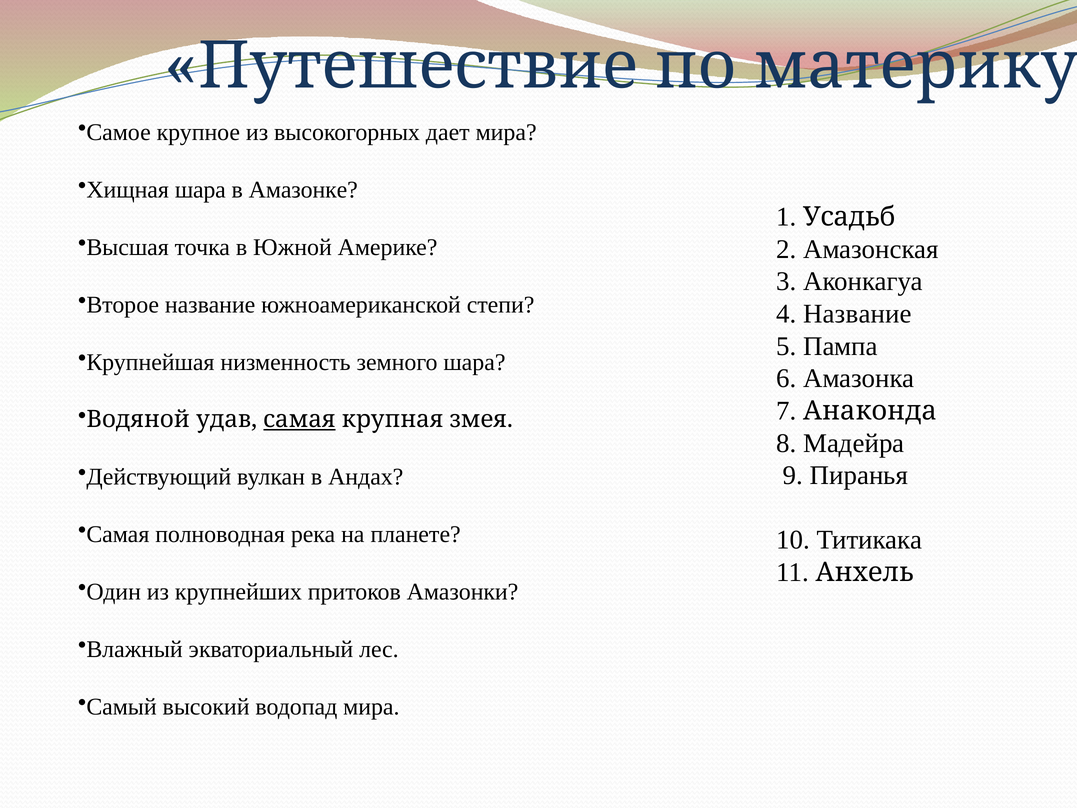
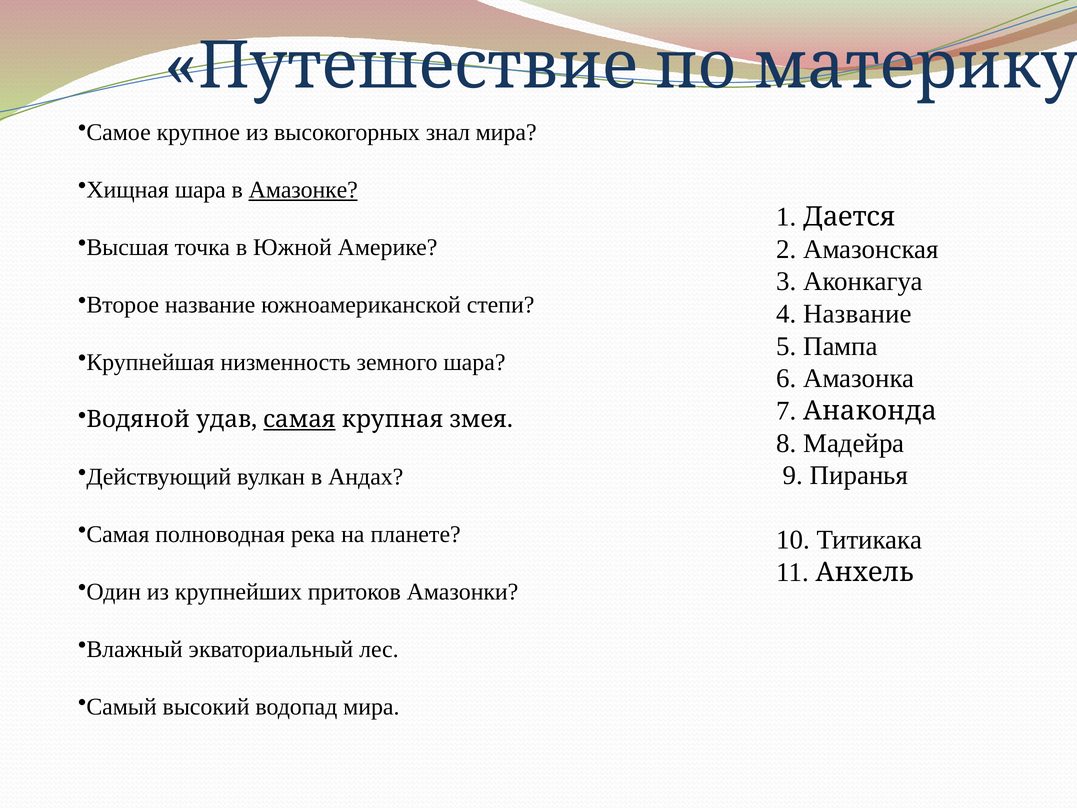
дает: дает -> знал
Амазонке underline: none -> present
Усадьб: Усадьб -> Дается
